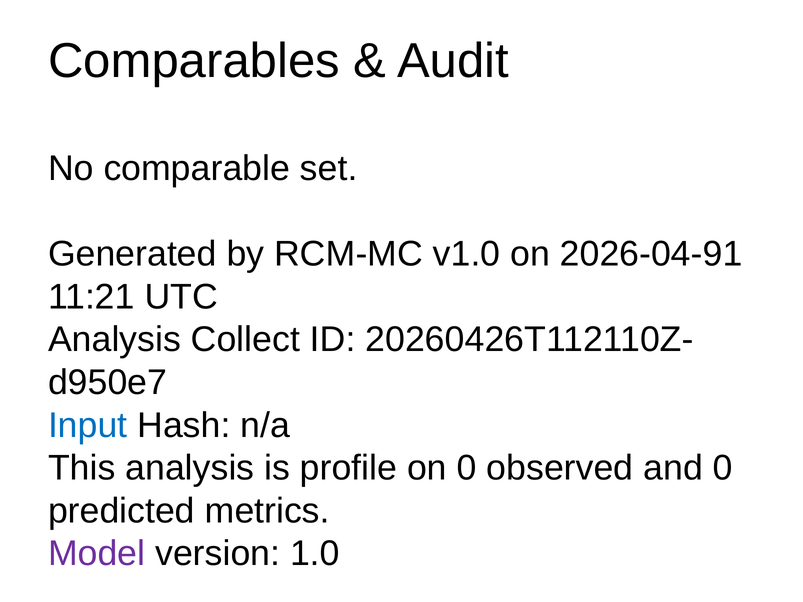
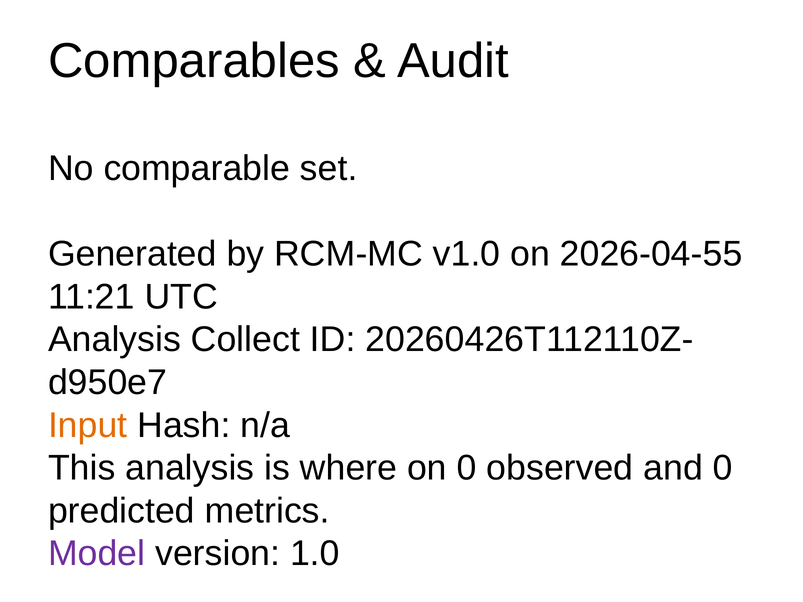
2026-04-91: 2026-04-91 -> 2026-04-55
Input colour: blue -> orange
profile: profile -> where
